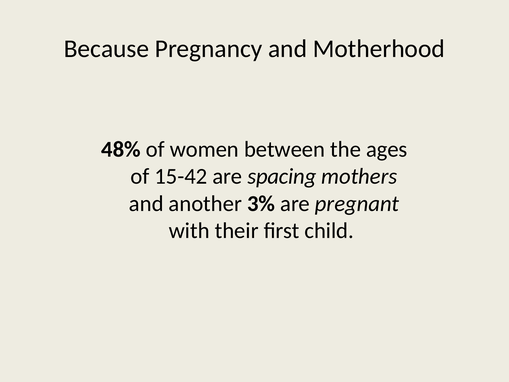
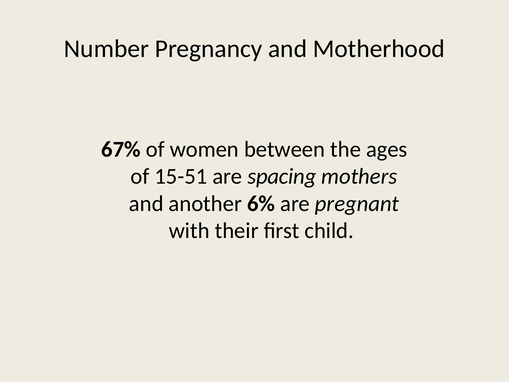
Because: Because -> Number
48%: 48% -> 67%
15-42: 15-42 -> 15-51
3%: 3% -> 6%
